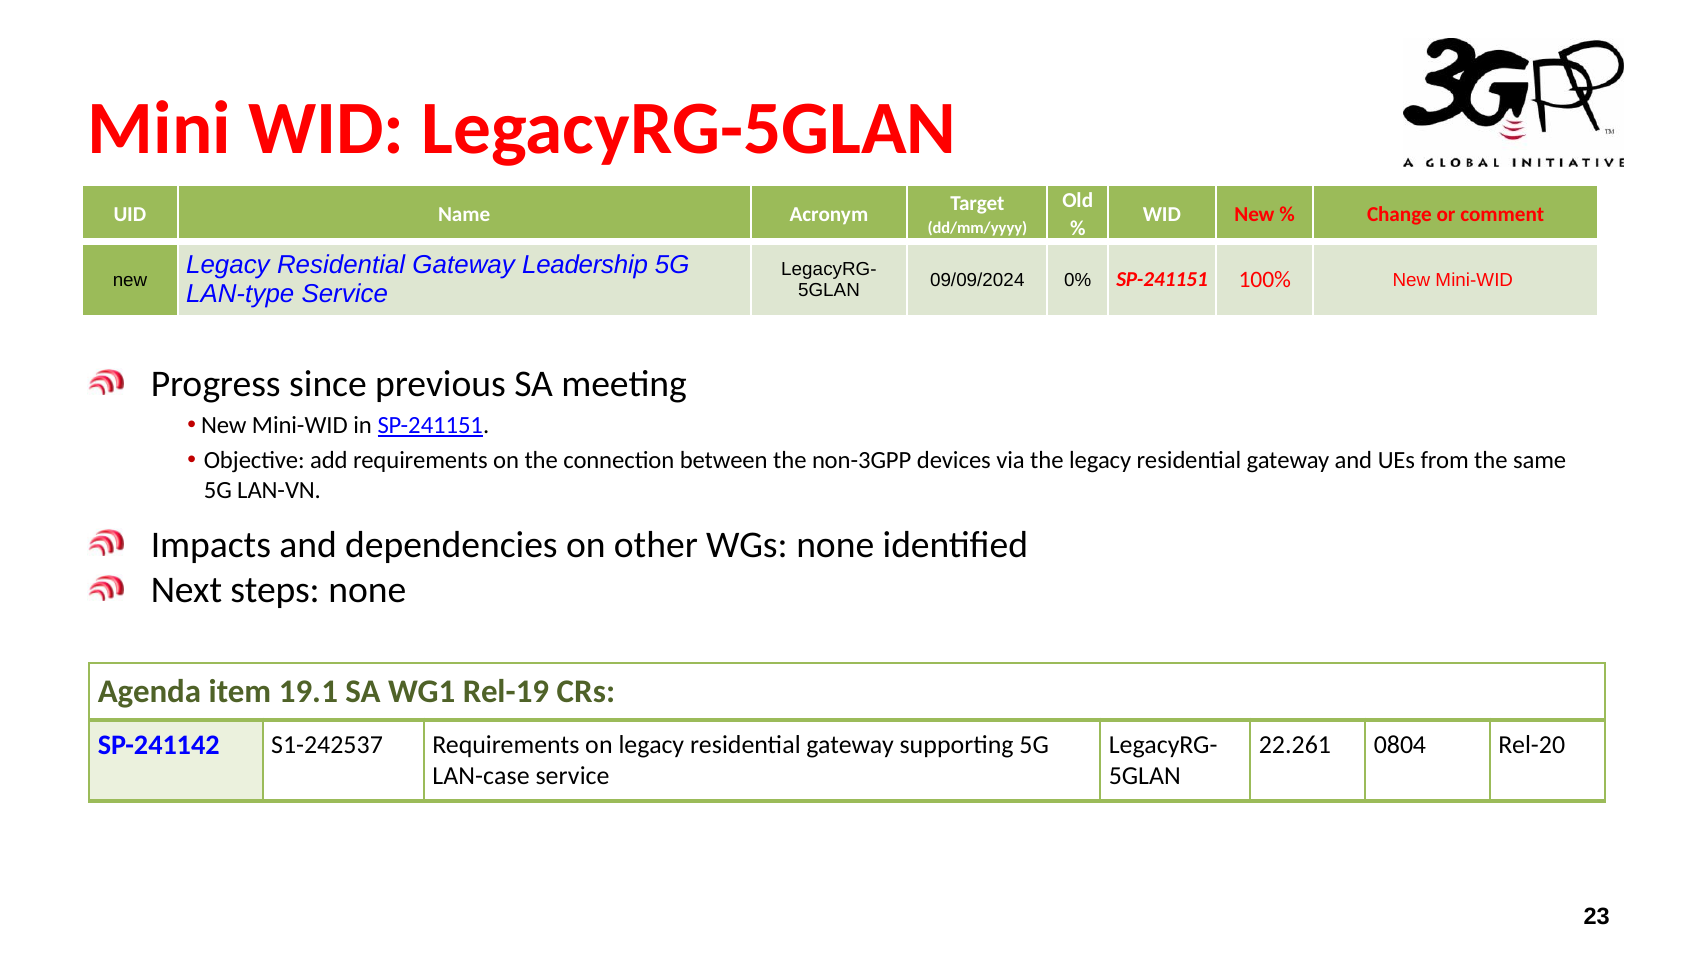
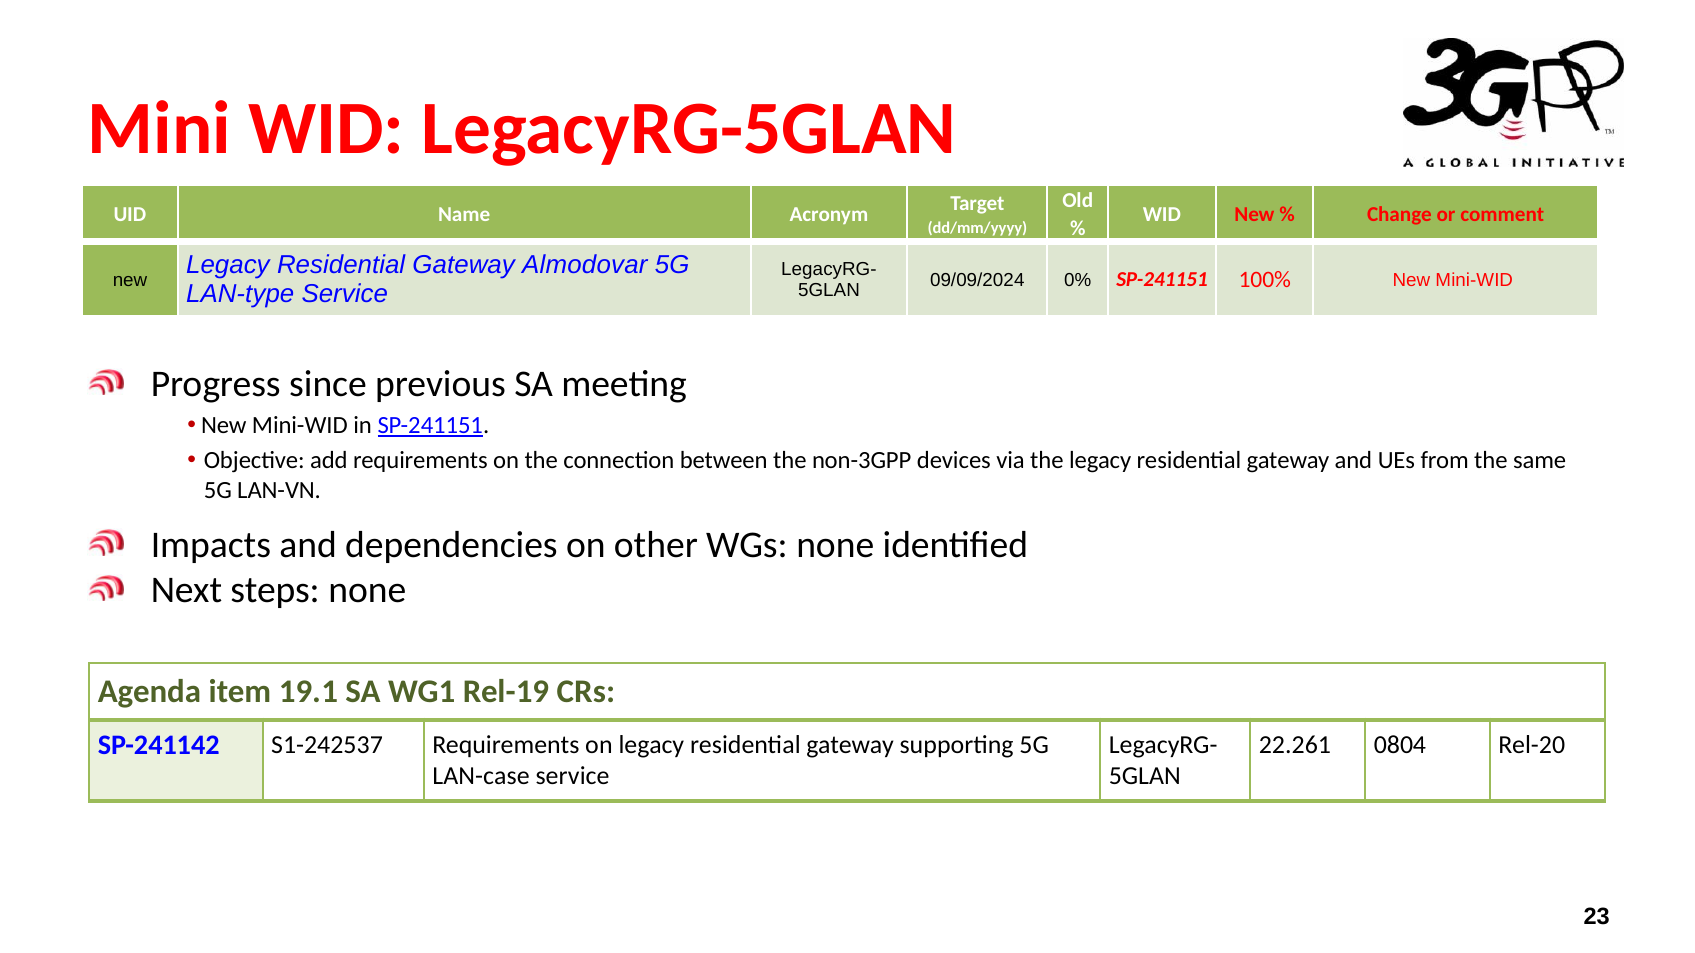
Leadership: Leadership -> Almodovar
